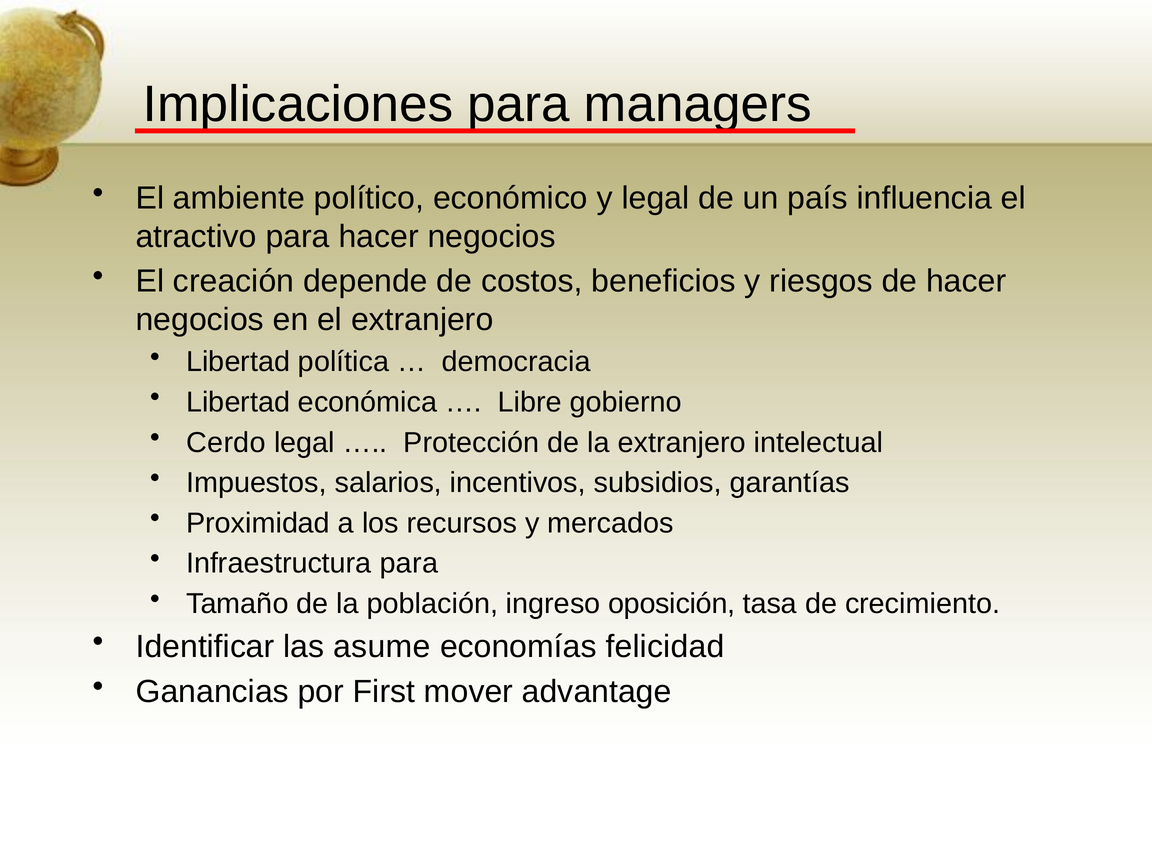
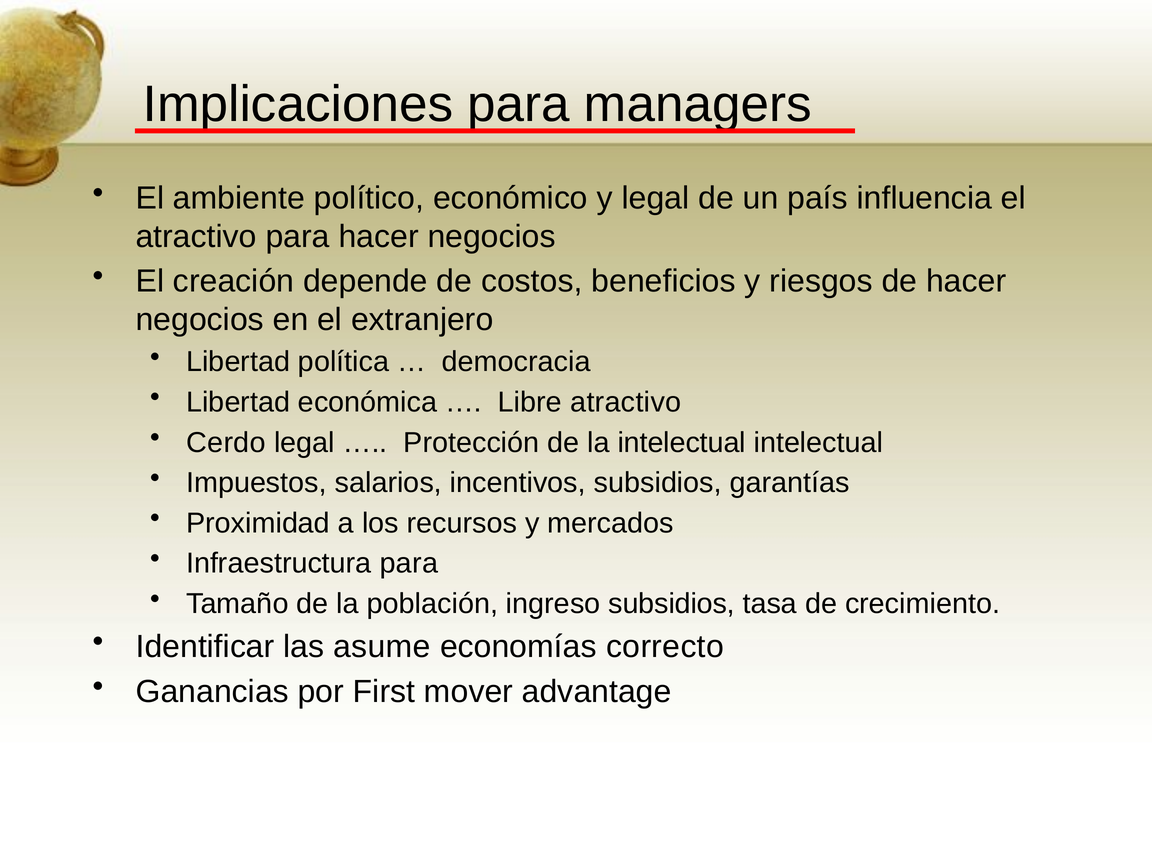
Libre gobierno: gobierno -> atractivo
la extranjero: extranjero -> intelectual
ingreso oposición: oposición -> subsidios
felicidad: felicidad -> correcto
